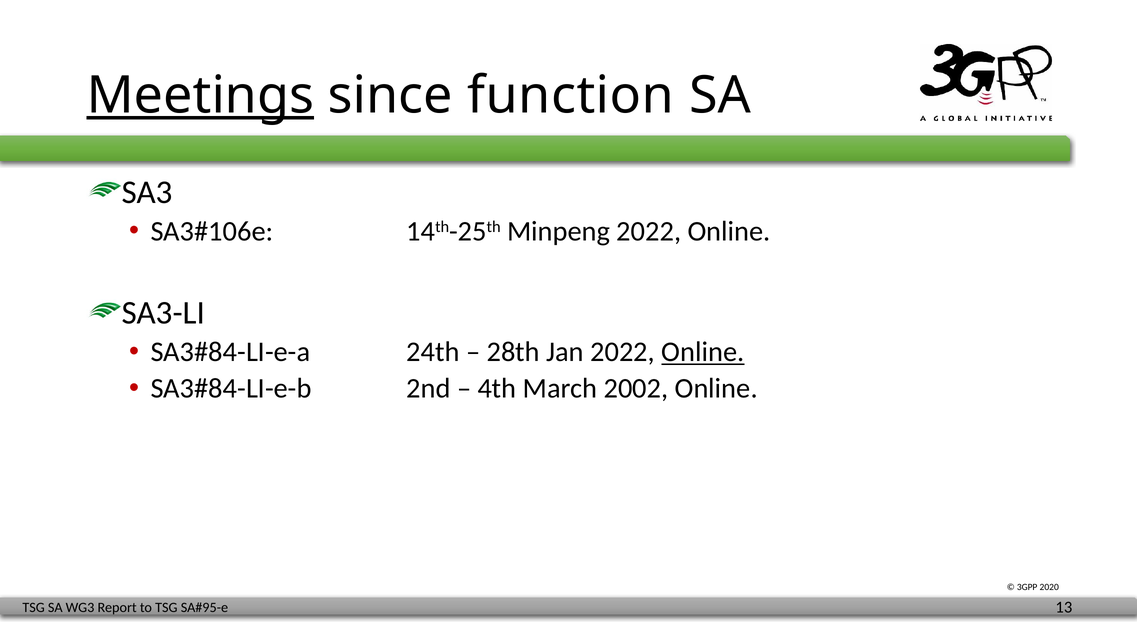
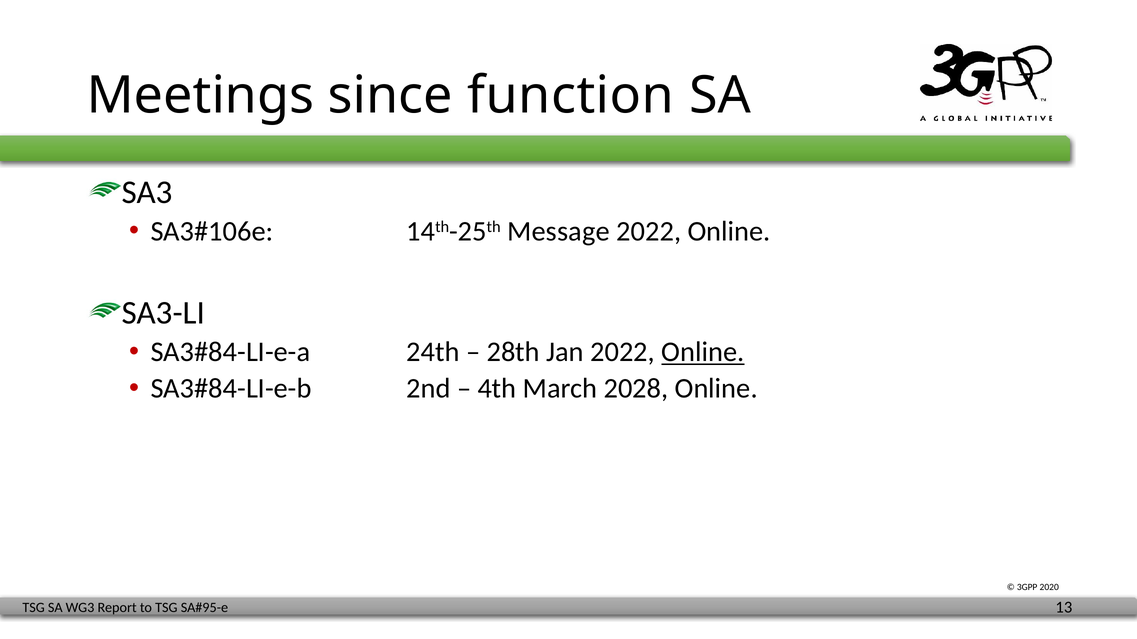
Meetings underline: present -> none
Minpeng: Minpeng -> Message
2002: 2002 -> 2028
